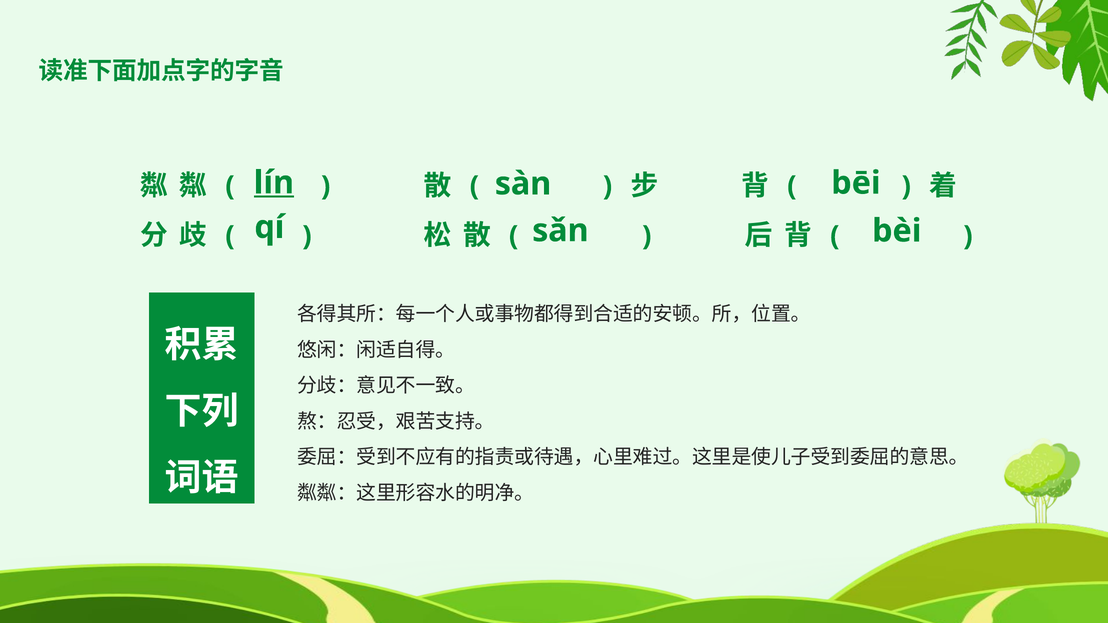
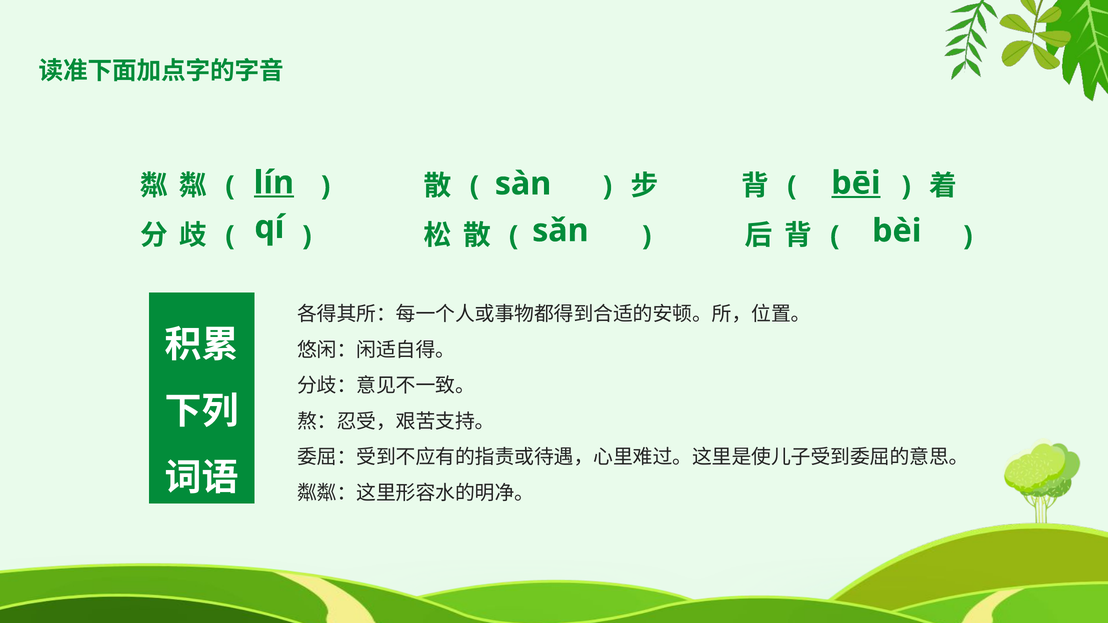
bēi underline: none -> present
